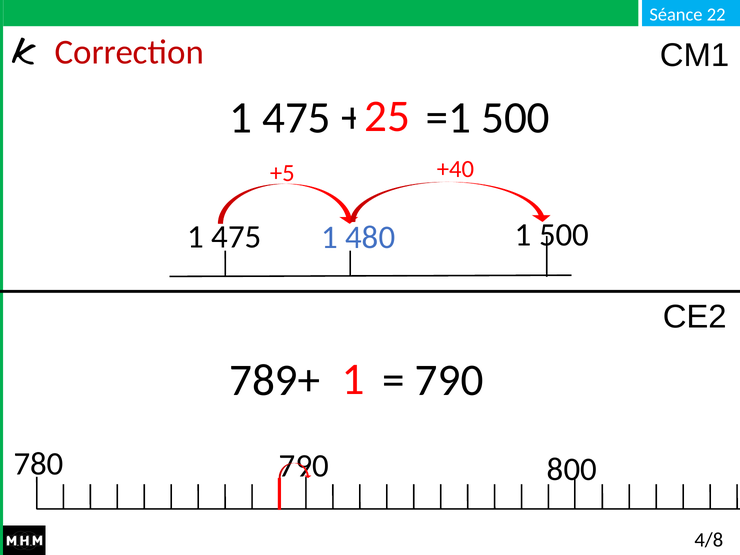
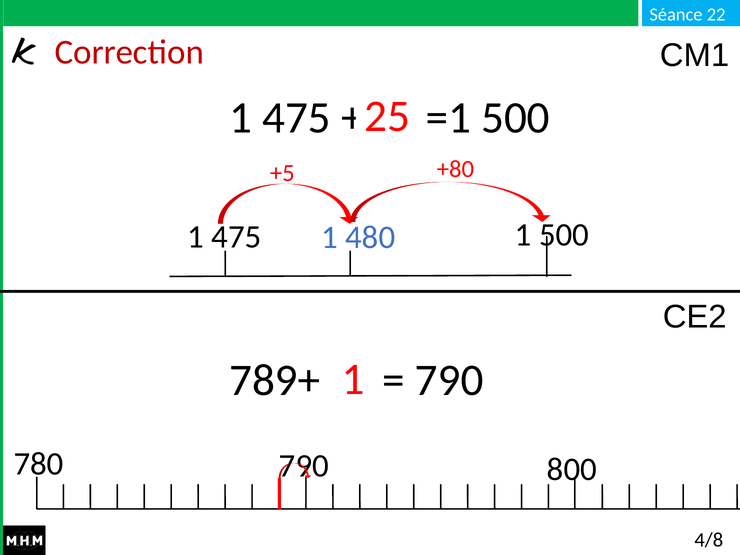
+40: +40 -> +80
